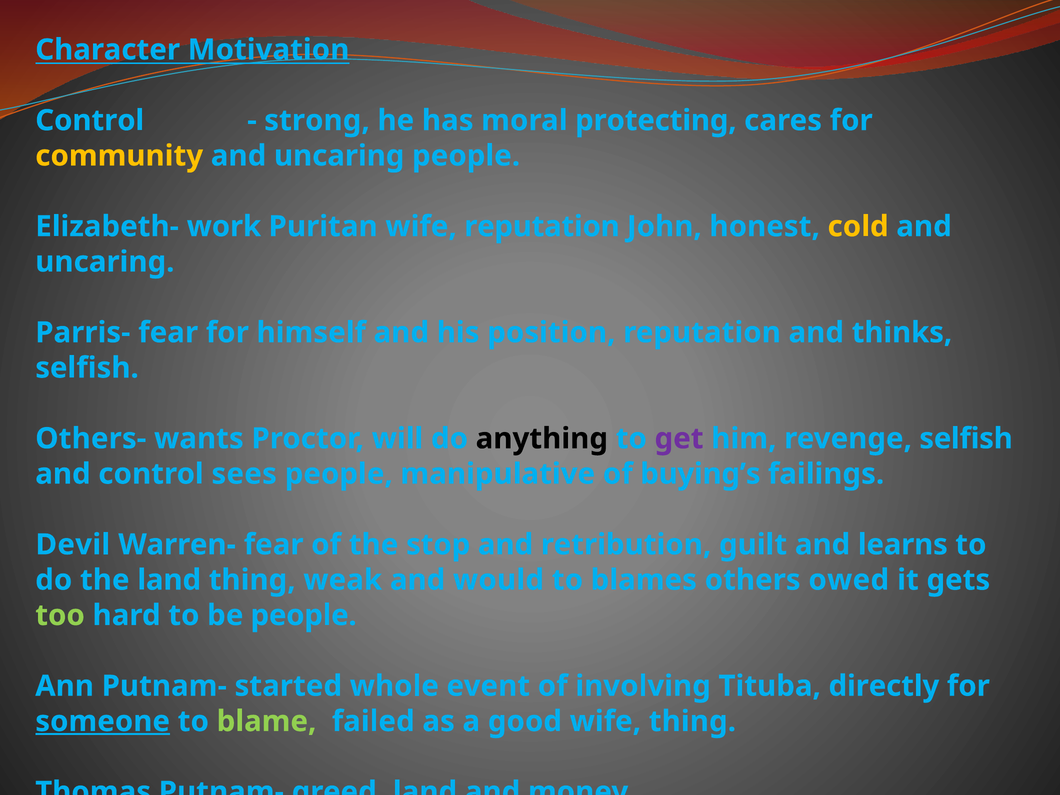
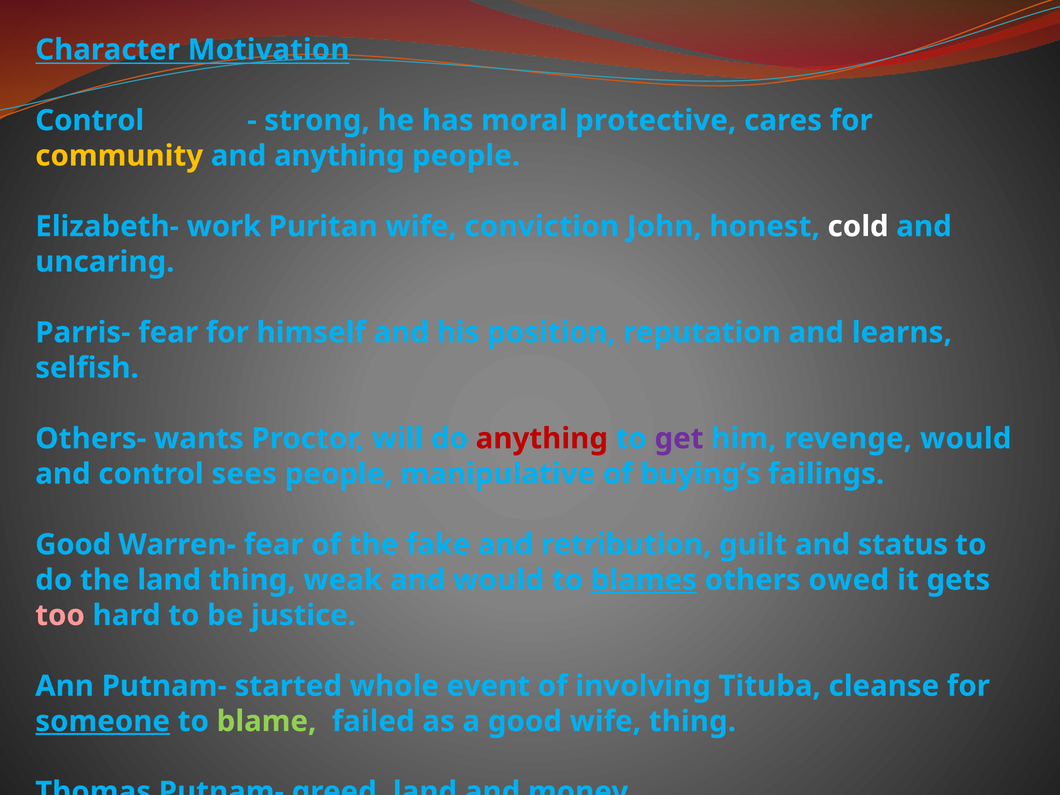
protecting: protecting -> protective
uncaring at (339, 156): uncaring -> anything
wife reputation: reputation -> conviction
cold colour: yellow -> white
thinks: thinks -> learns
anything at (542, 439) colour: black -> red
revenge selfish: selfish -> would
Devil at (73, 545): Devil -> Good
stop: stop -> fake
learns: learns -> status
blames underline: none -> present
too colour: light green -> pink
be people: people -> justice
directly: directly -> cleanse
